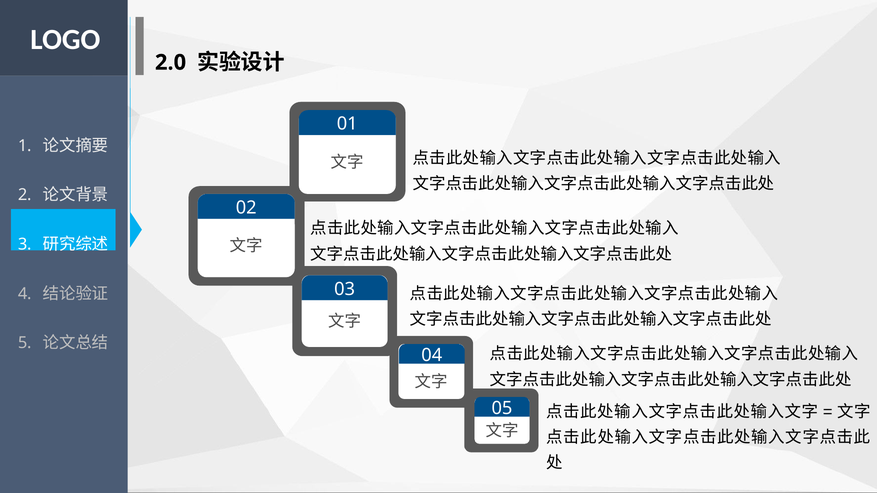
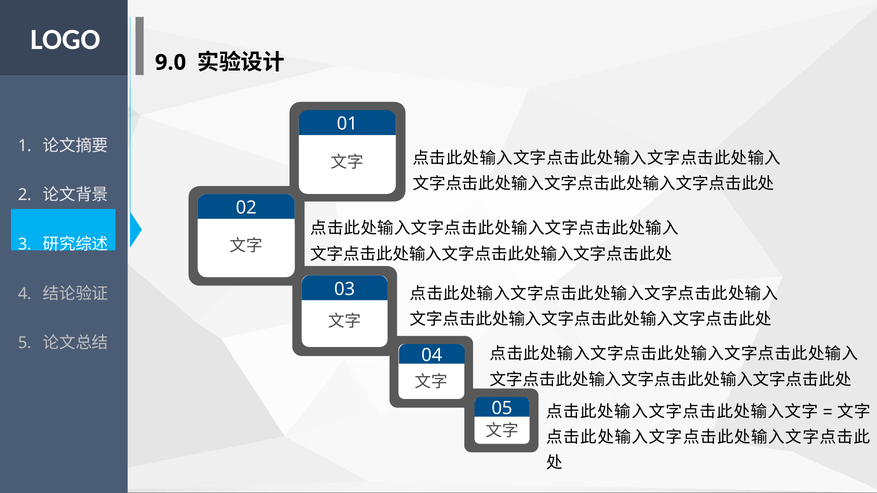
2.0: 2.0 -> 9.0
